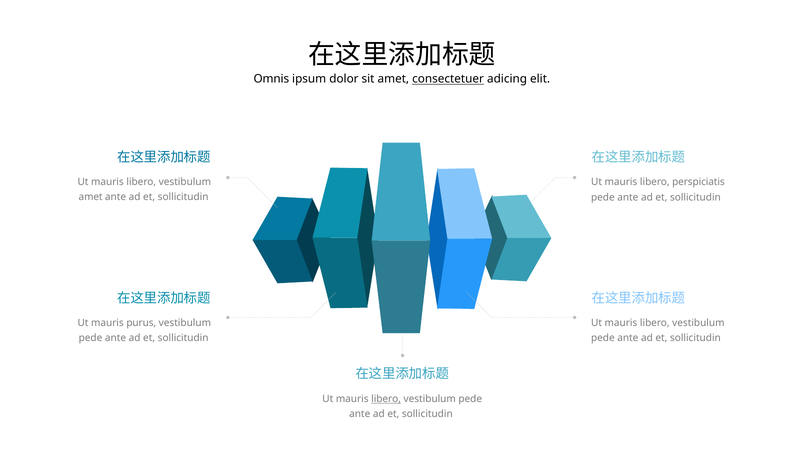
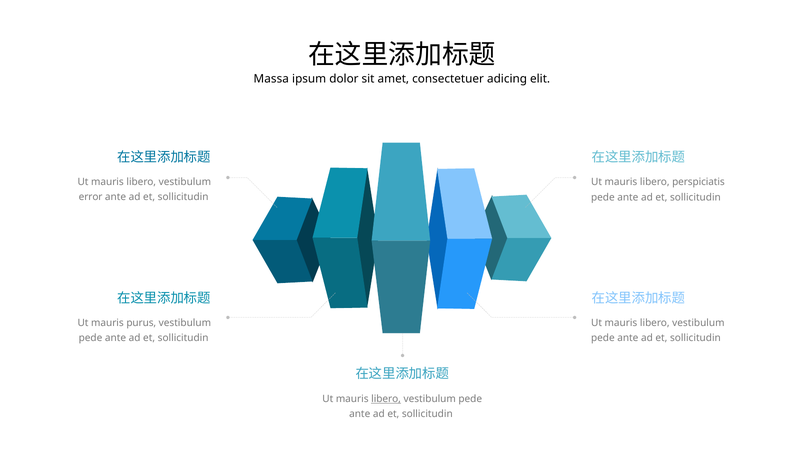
Omnis: Omnis -> Massa
consectetuer underline: present -> none
amet at (91, 197): amet -> error
